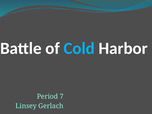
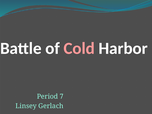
Cold colour: light blue -> pink
